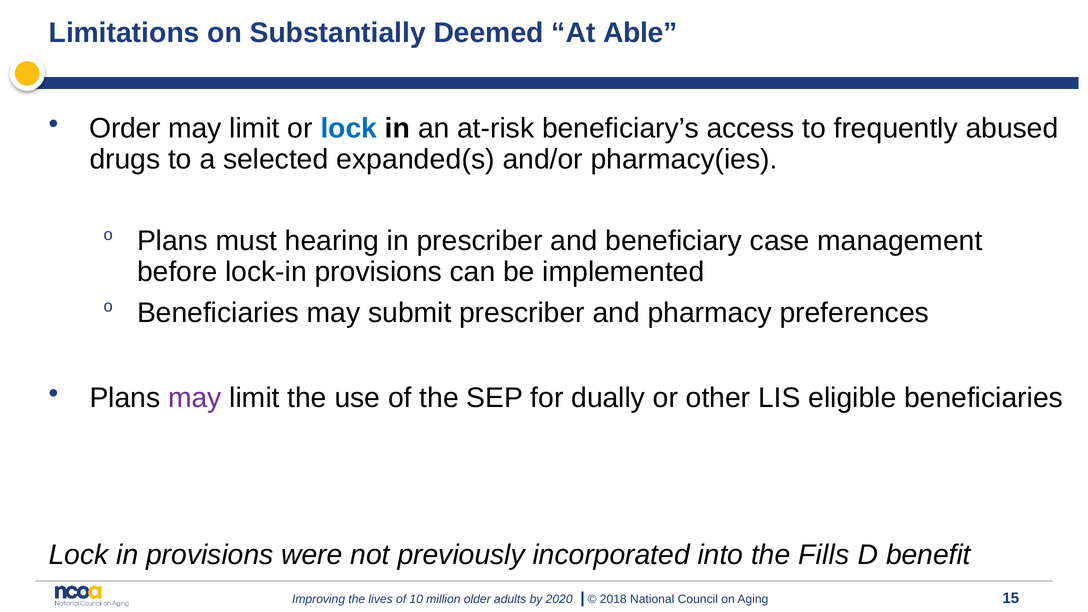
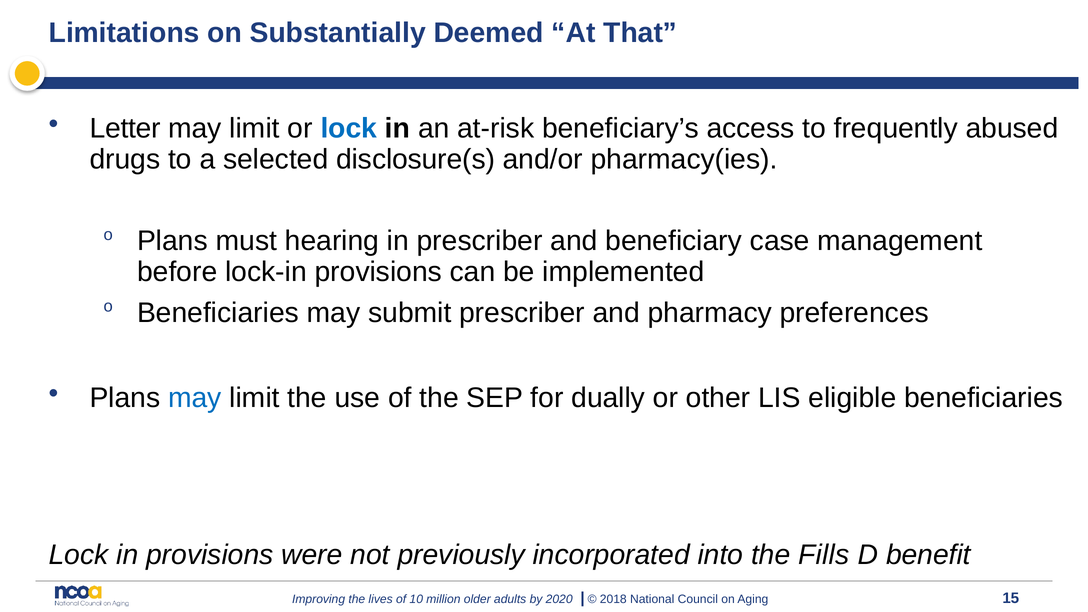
Able: Able -> That
Order: Order -> Letter
expanded(s: expanded(s -> disclosure(s
may at (195, 398) colour: purple -> blue
